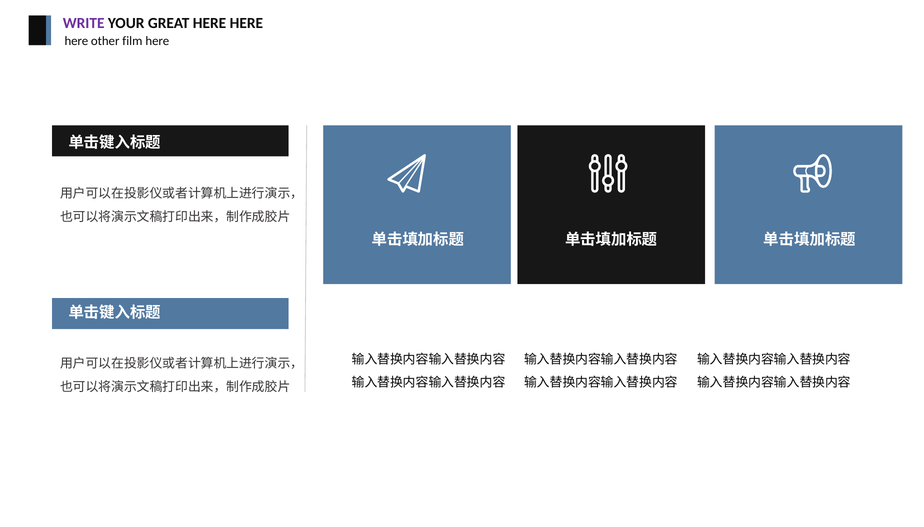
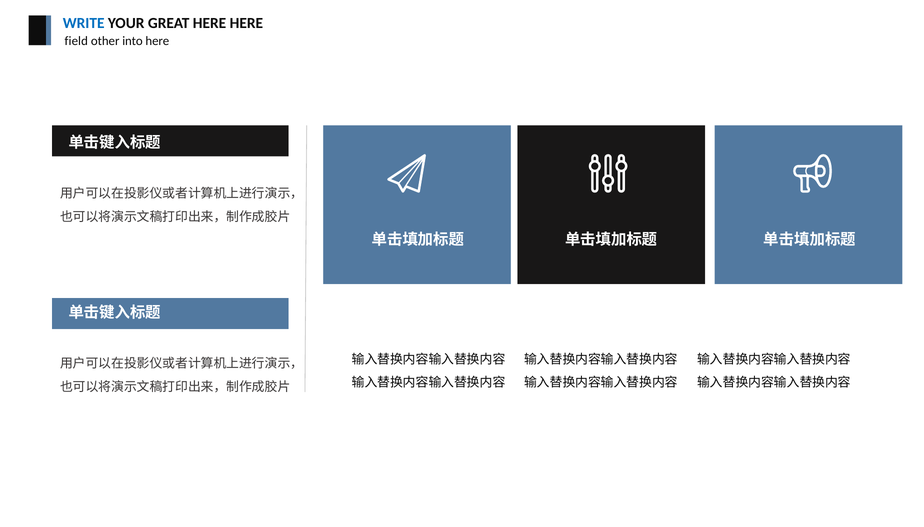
WRITE colour: purple -> blue
here at (76, 41): here -> field
film: film -> into
